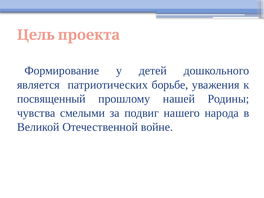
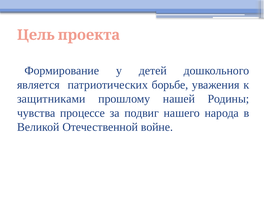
посвященный: посвященный -> защитниками
смелыми: смелыми -> процессе
